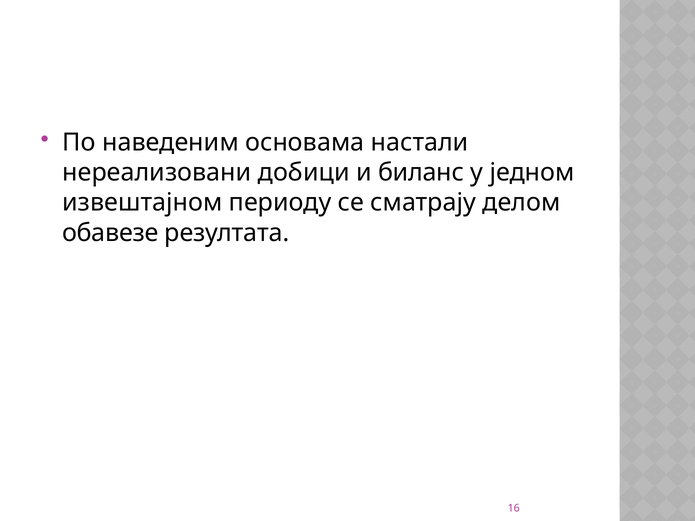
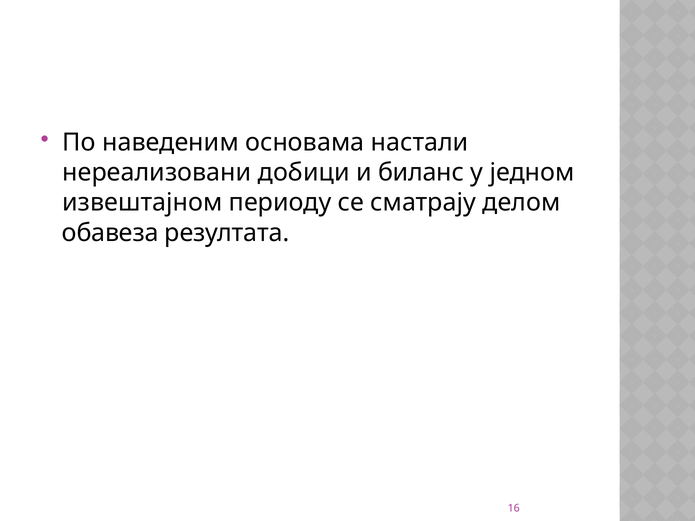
обавезе: обавезе -> обавеза
